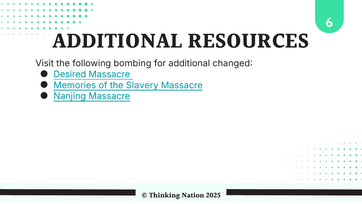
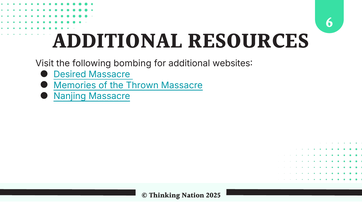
changed: changed -> websites
Slavery: Slavery -> Thrown
